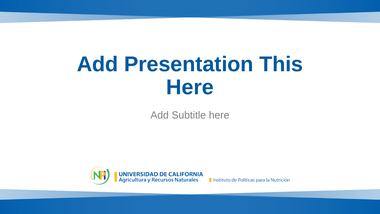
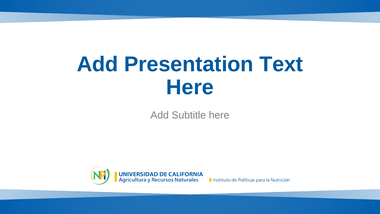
This: This -> Text
